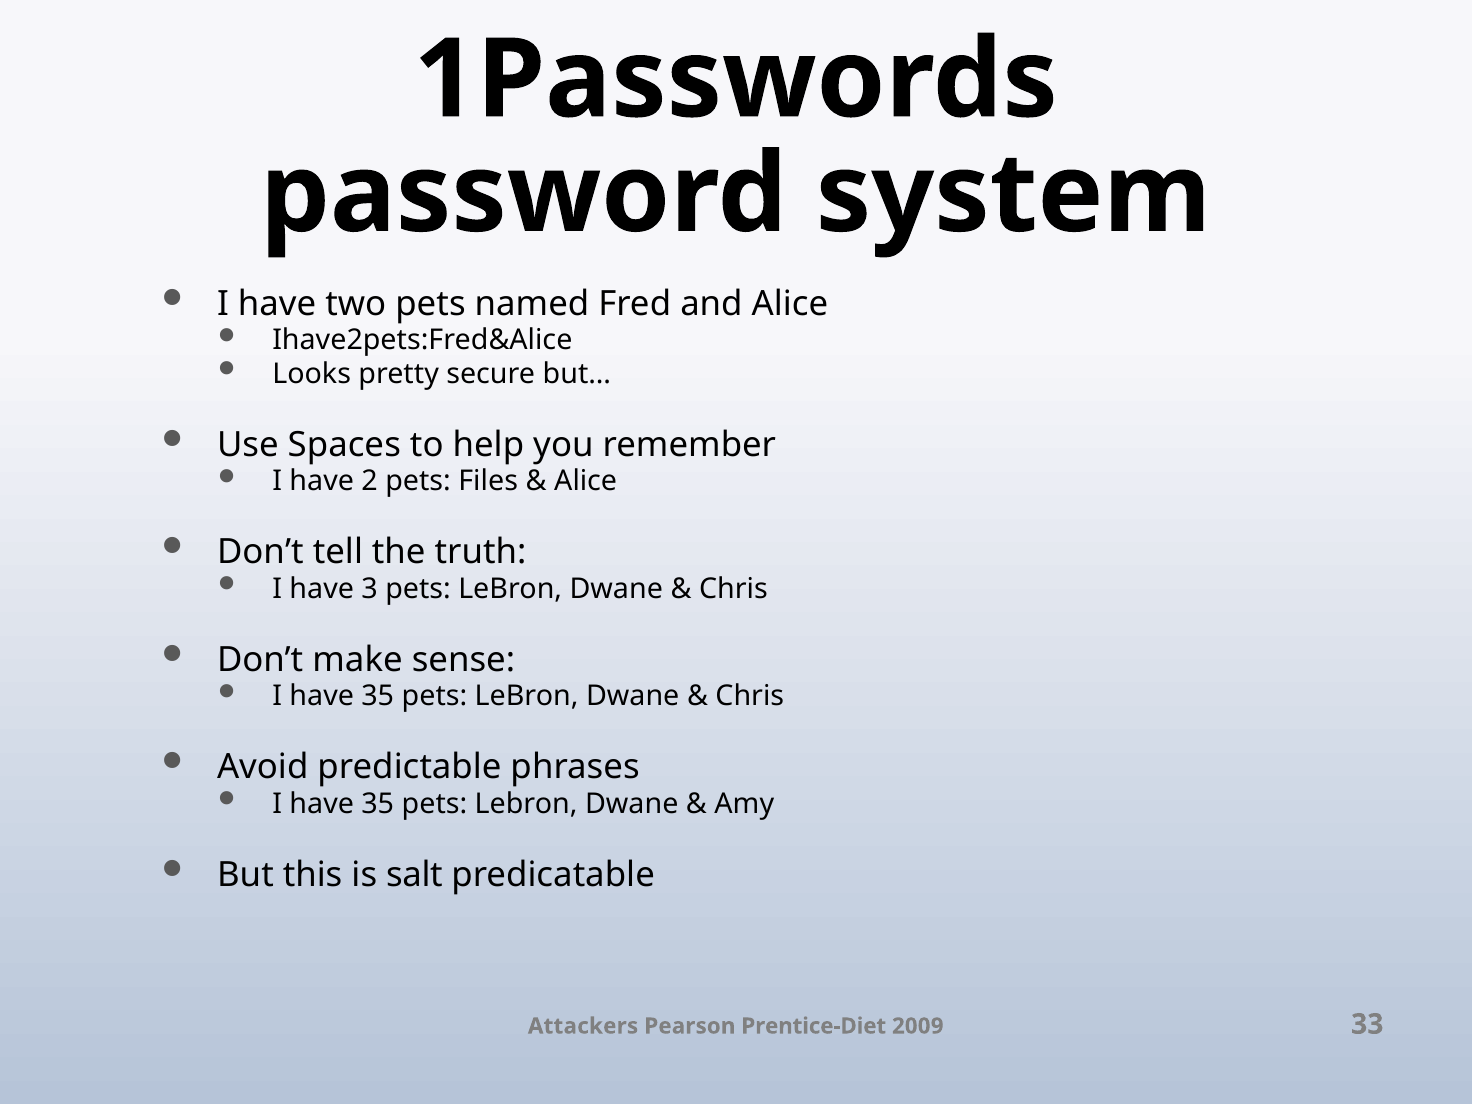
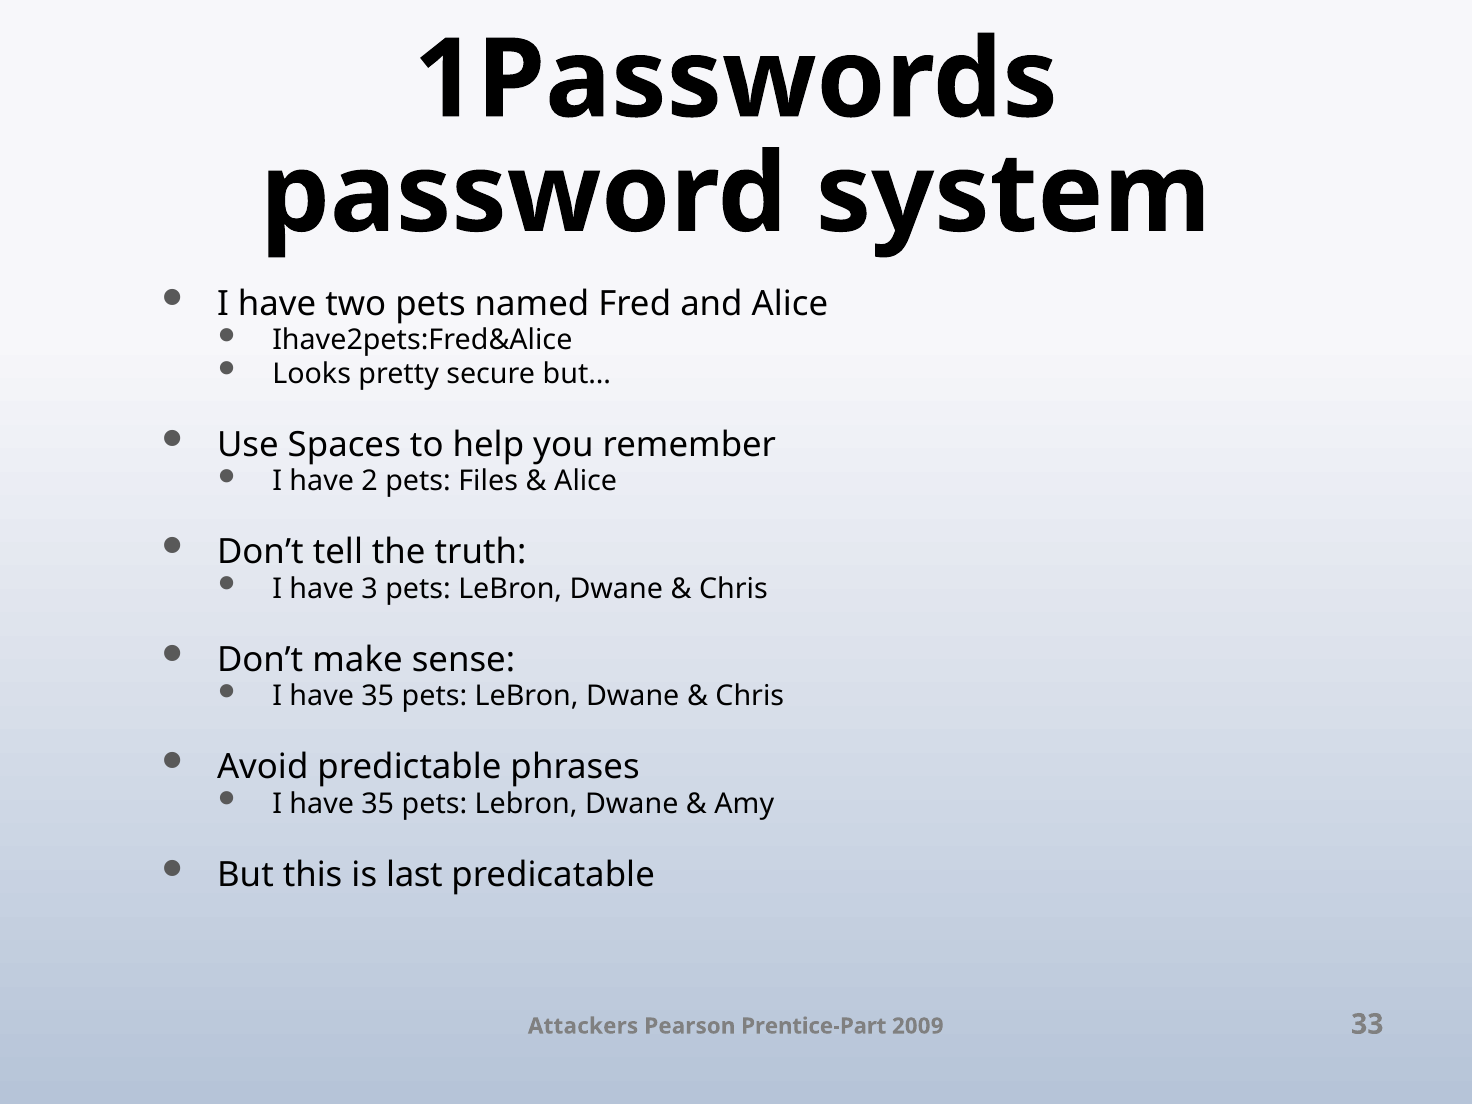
salt: salt -> last
Prentice-Diet: Prentice-Diet -> Prentice-Part
